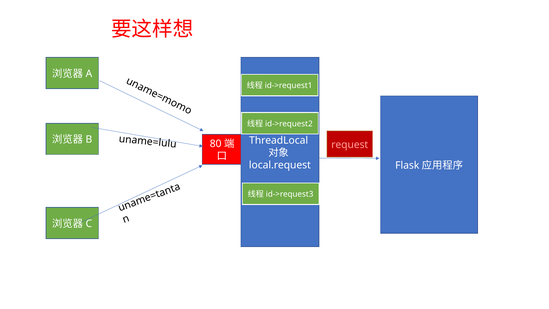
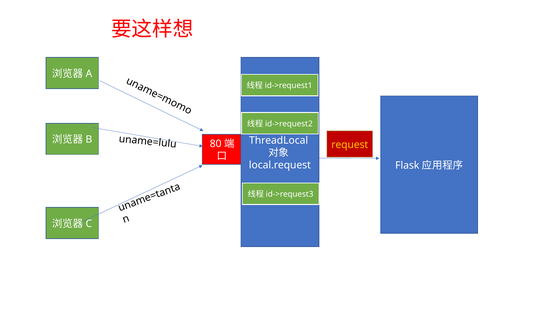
request colour: pink -> yellow
